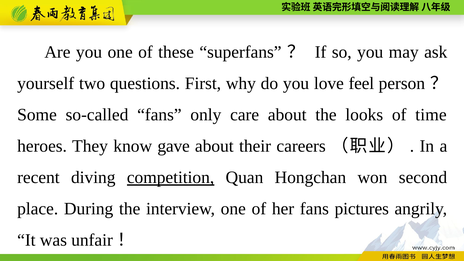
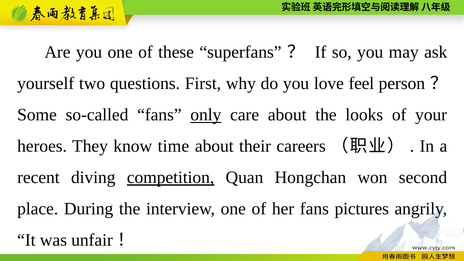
only underline: none -> present
time: time -> your
gave: gave -> time
